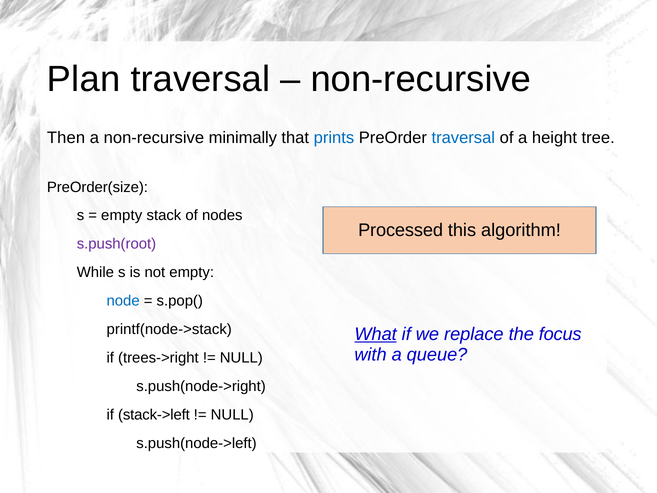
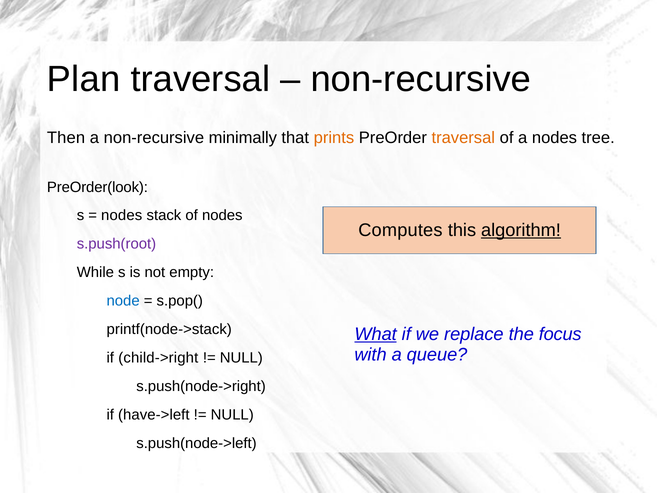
prints colour: blue -> orange
traversal at (463, 138) colour: blue -> orange
a height: height -> nodes
PreOrder(size: PreOrder(size -> PreOrder(look
empty at (122, 215): empty -> nodes
Processed: Processed -> Computes
algorithm underline: none -> present
trees->right: trees->right -> child->right
stack->left: stack->left -> have->left
